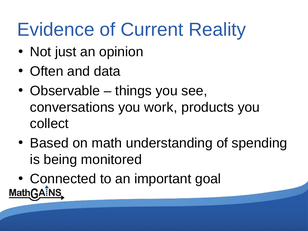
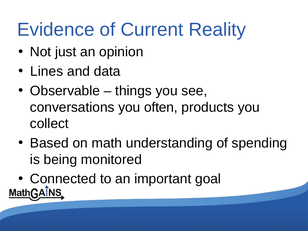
Often: Often -> Lines
work: work -> often
